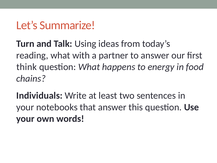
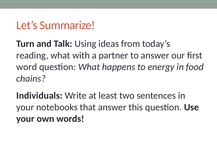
think: think -> word
